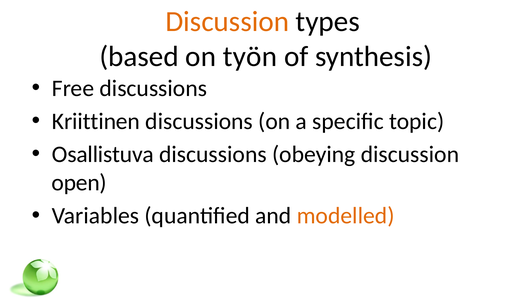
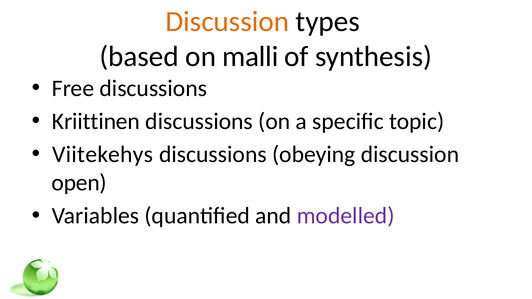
työn: työn -> malli
Osallistuva: Osallistuva -> Viitekehys
modelled colour: orange -> purple
